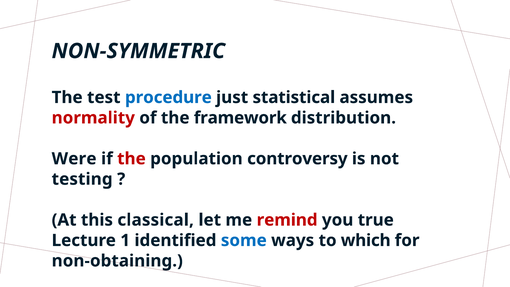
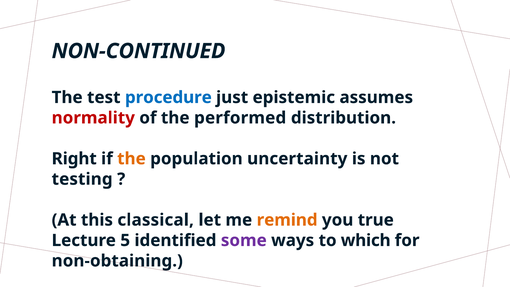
NON-SYMMETRIC: NON-SYMMETRIC -> NON-CONTINUED
statistical: statistical -> epistemic
framework: framework -> performed
Were: Were -> Right
the at (131, 159) colour: red -> orange
controversy: controversy -> uncertainty
remind colour: red -> orange
1: 1 -> 5
some colour: blue -> purple
